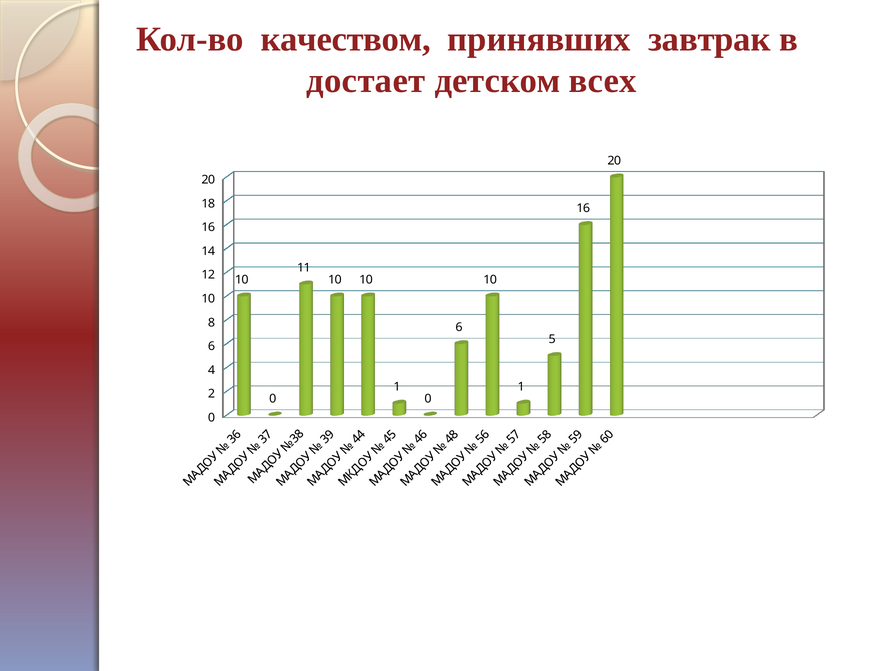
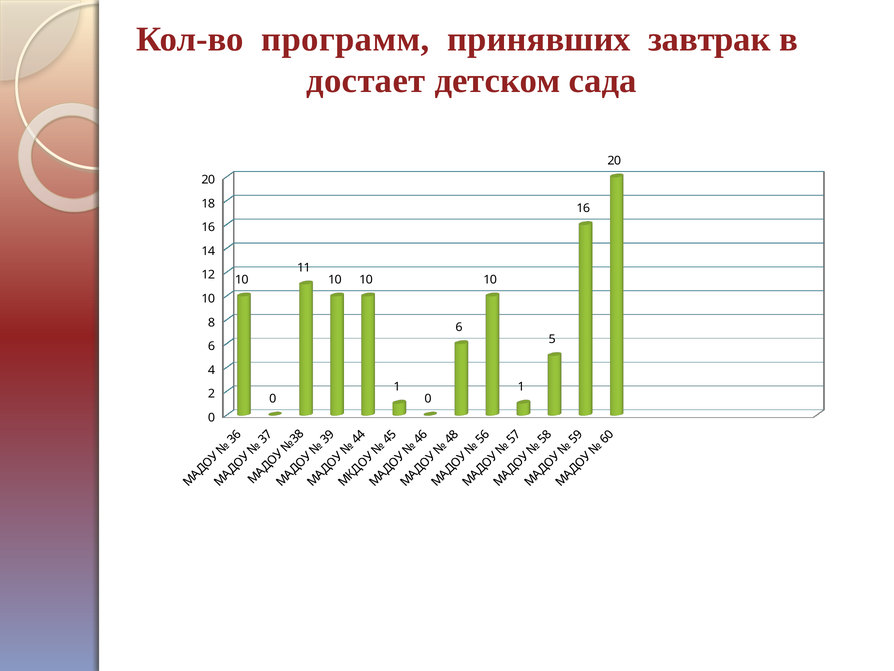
качеством: качеством -> программ
всех: всех -> сада
